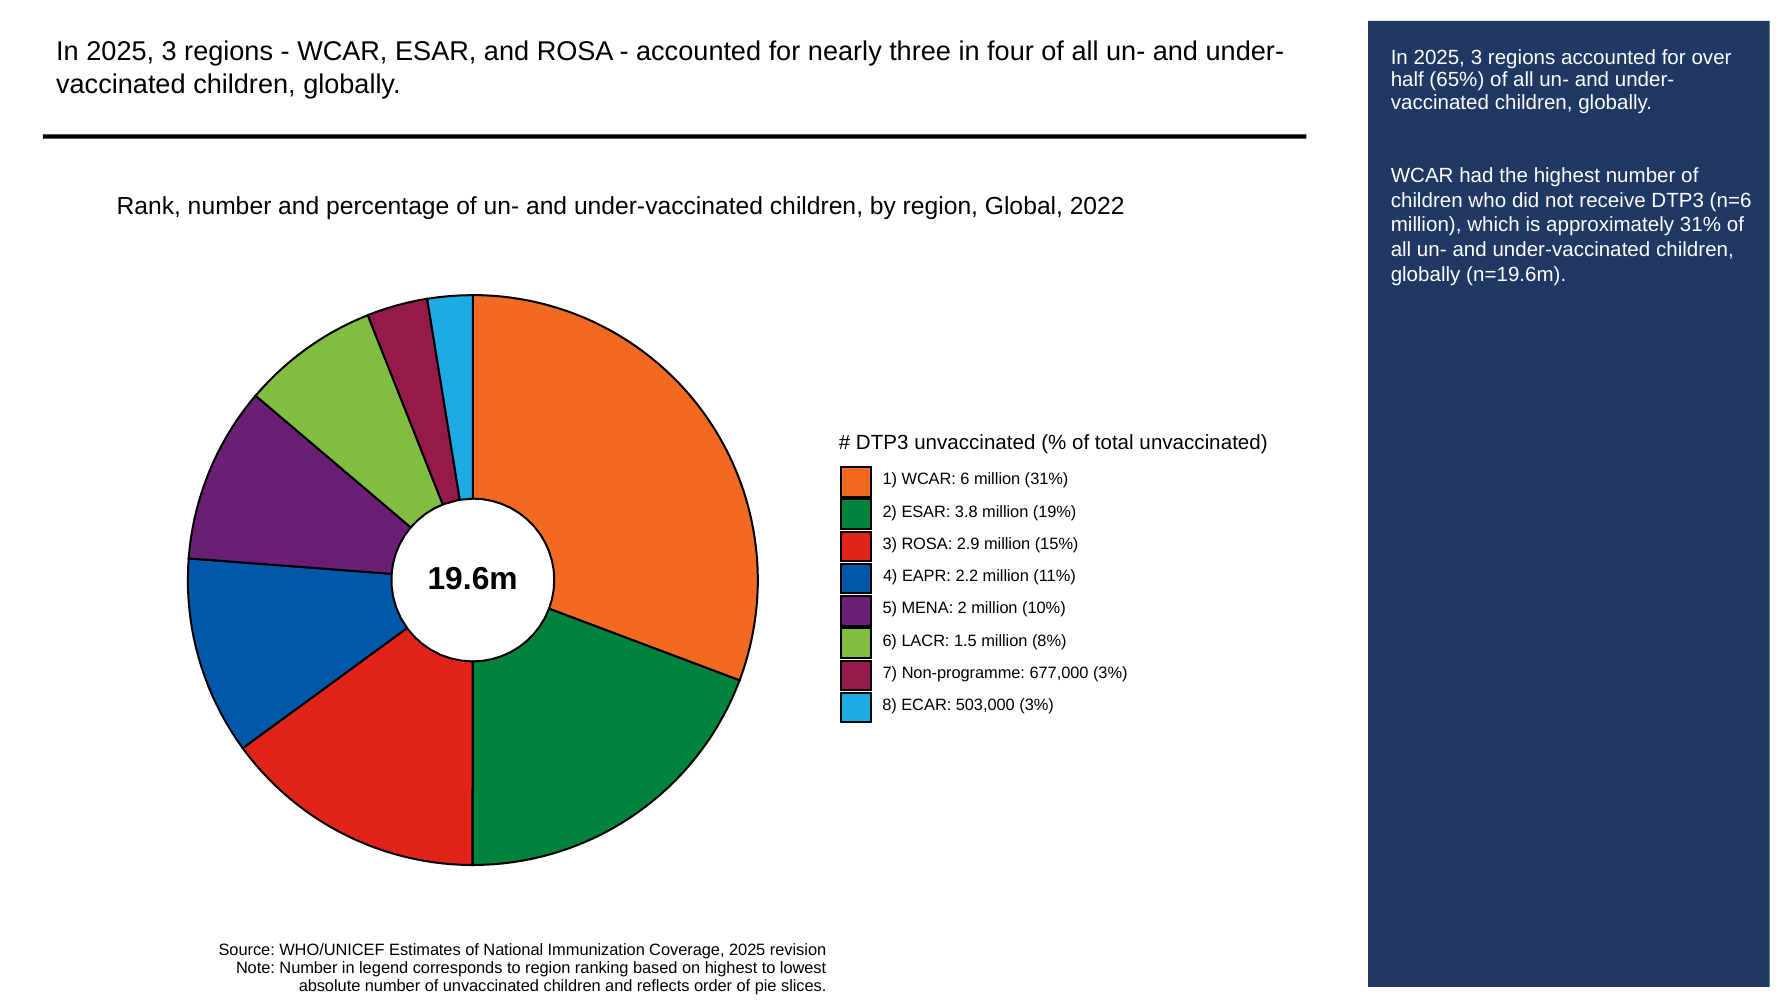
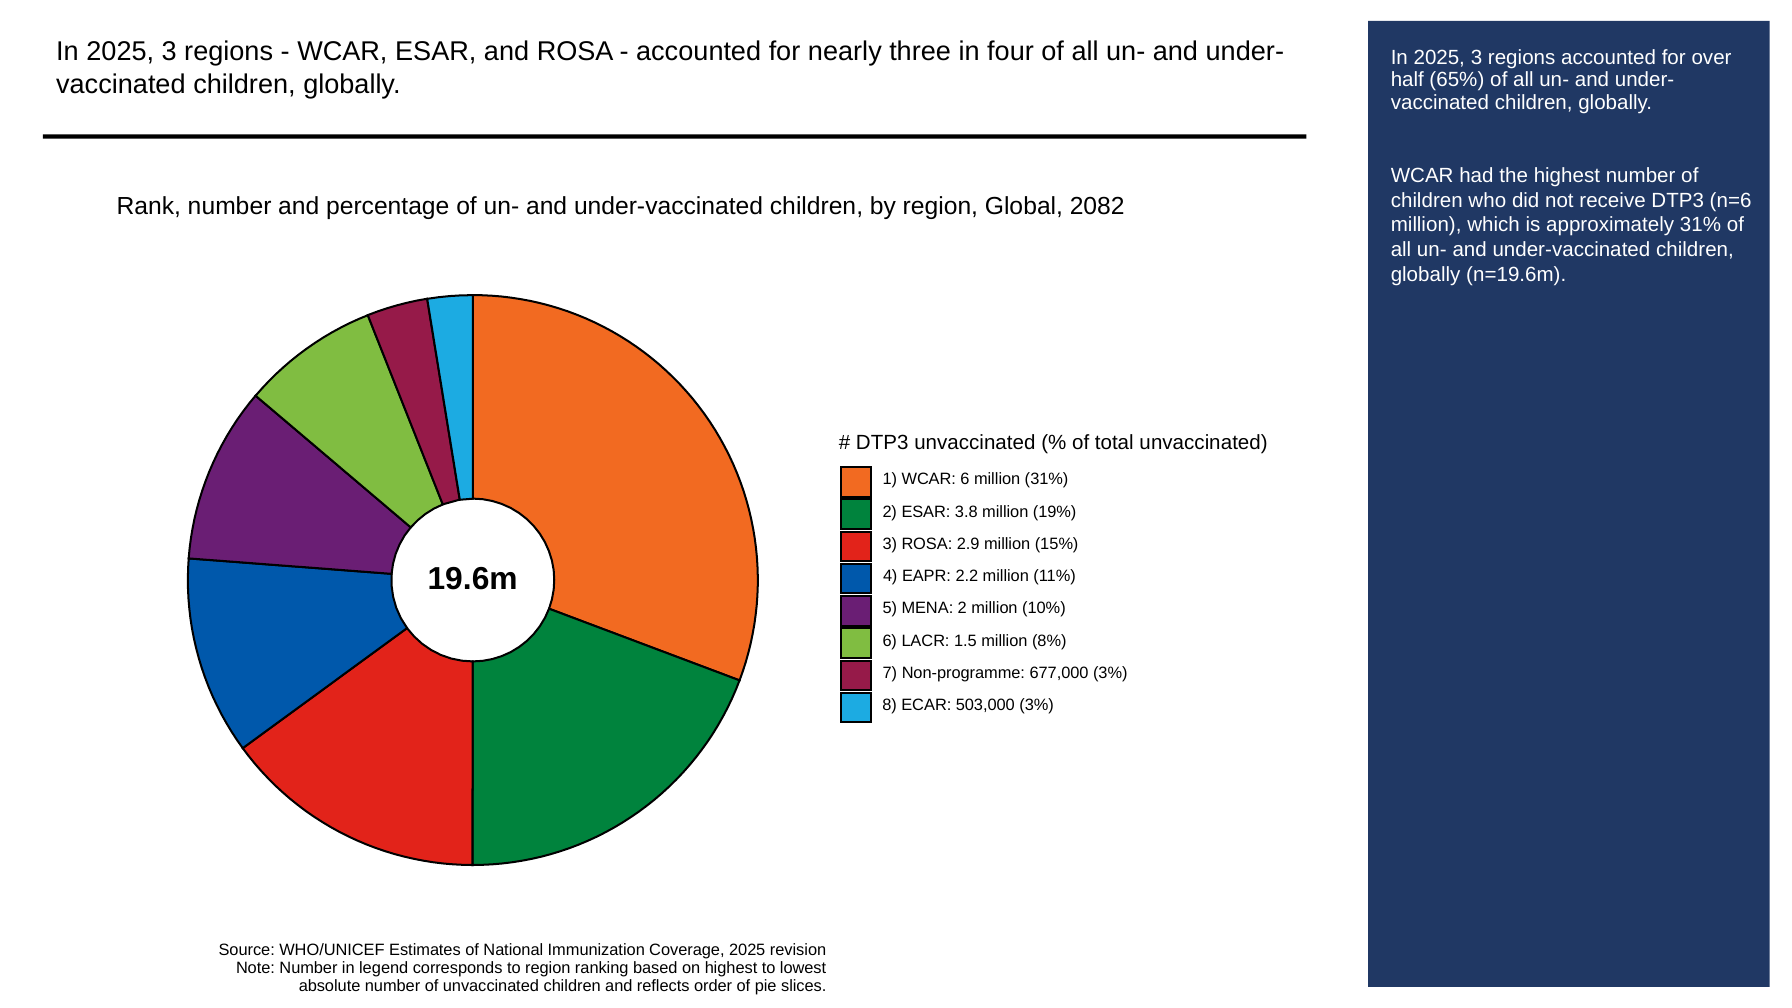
2022: 2022 -> 2082
